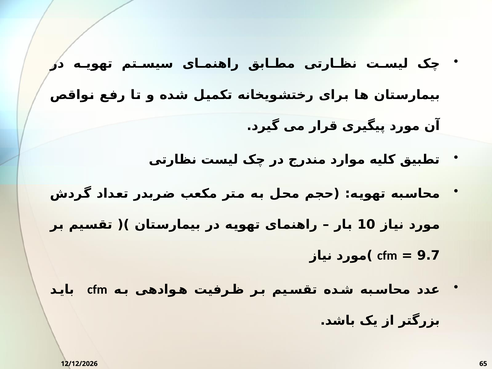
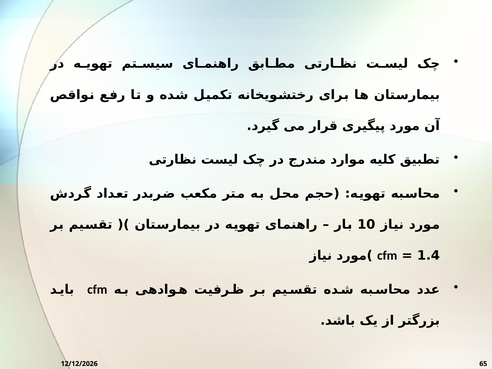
9.7: 9.7 -> 1.4
